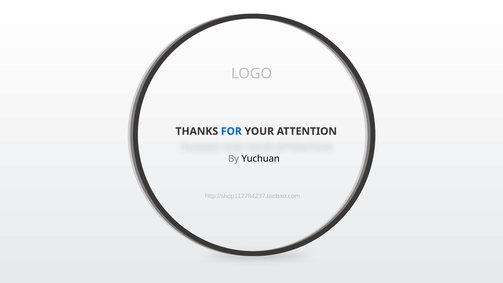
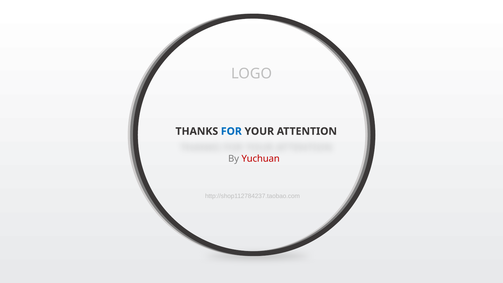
Yuchuan colour: black -> red
